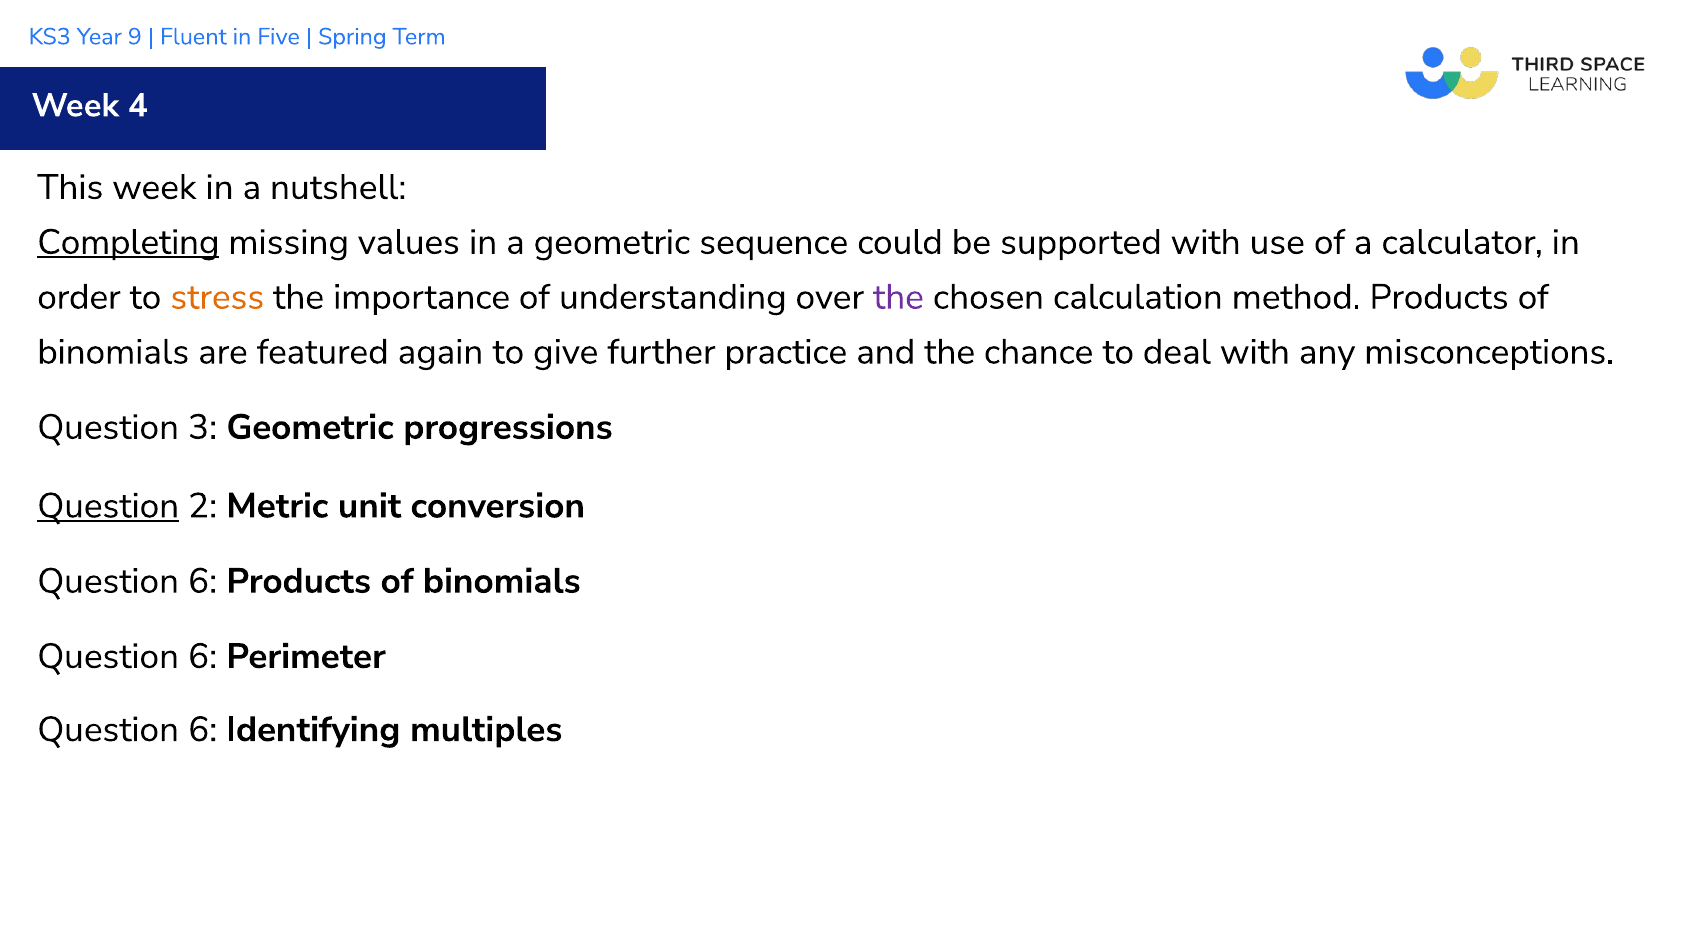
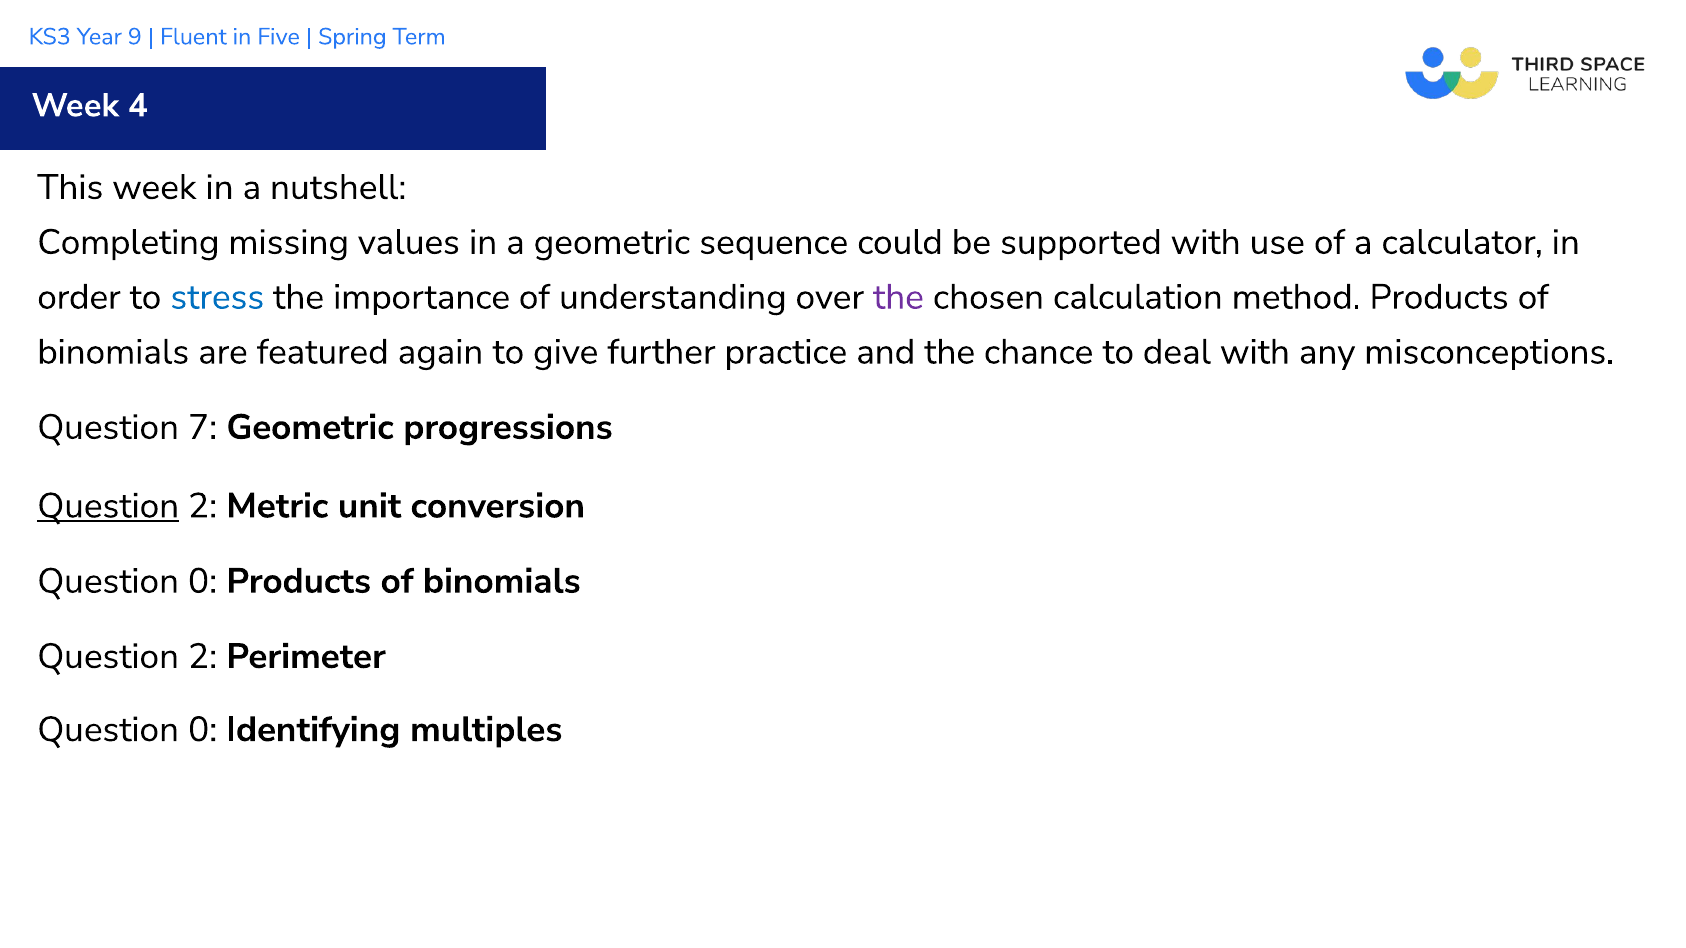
Completing underline: present -> none
stress colour: orange -> blue
3: 3 -> 7
6 at (203, 581): 6 -> 0
6 at (203, 657): 6 -> 2
6 at (203, 730): 6 -> 0
